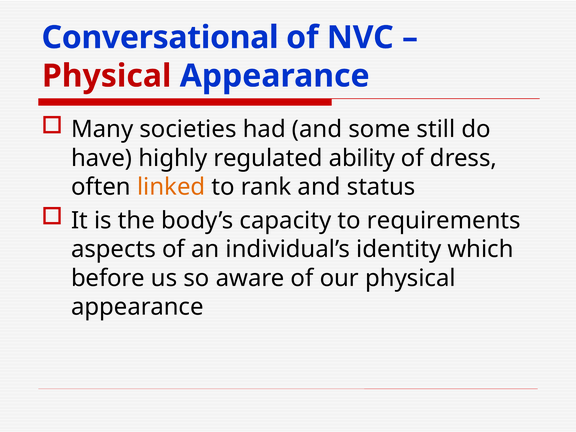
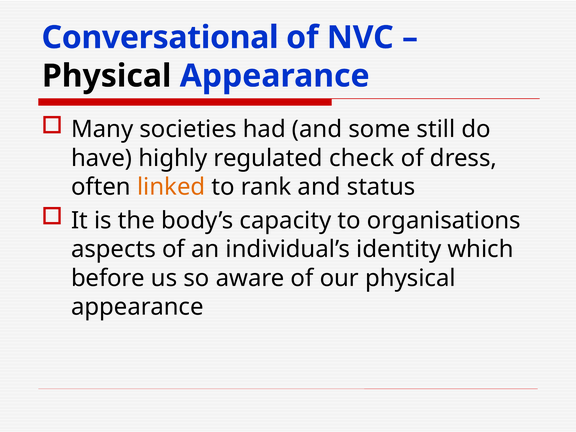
Physical at (107, 76) colour: red -> black
ability: ability -> check
requirements: requirements -> organisations
